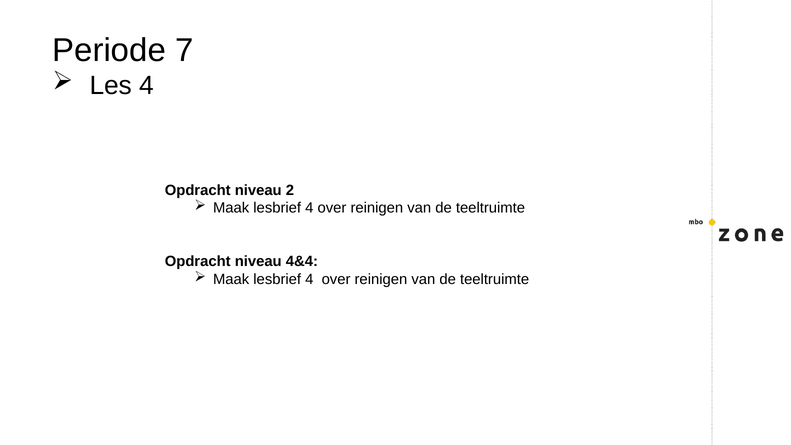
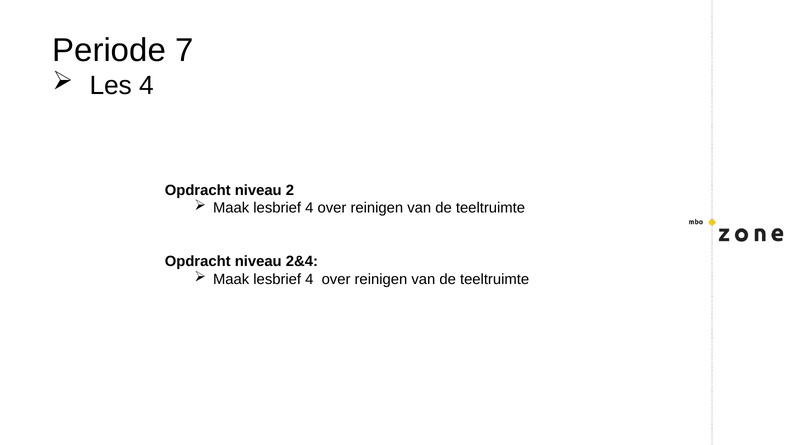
4&4: 4&4 -> 2&4
